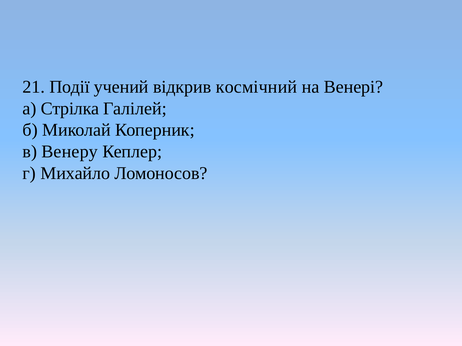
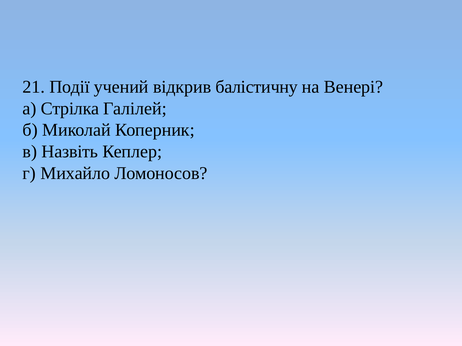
космічний: космічний -> балістичну
Венеру: Венеру -> Назвіть
